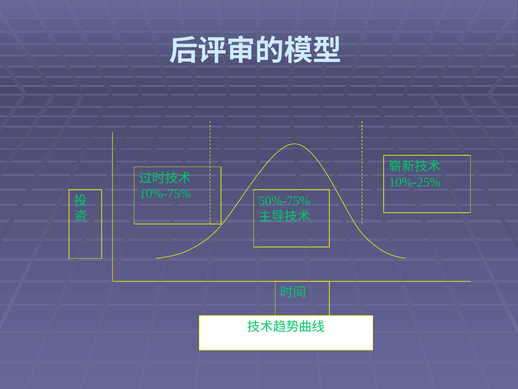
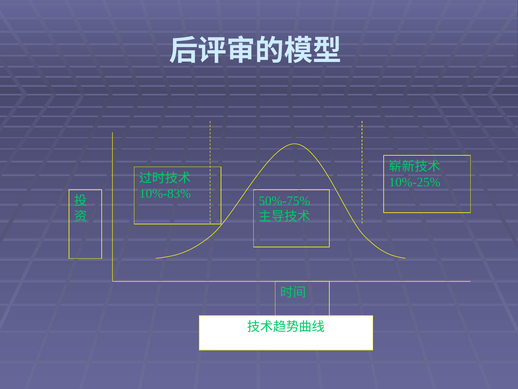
10%-75%: 10%-75% -> 10%-83%
